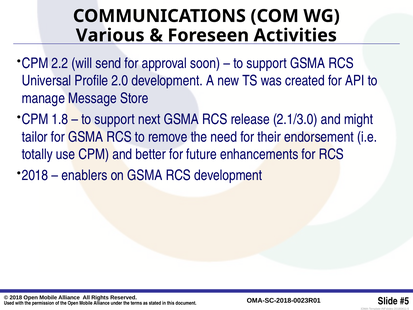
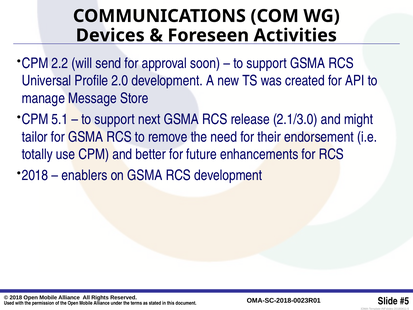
Various: Various -> Devices
1.8: 1.8 -> 5.1
